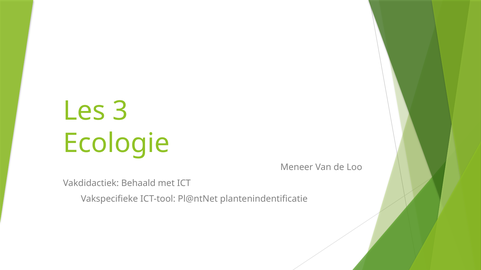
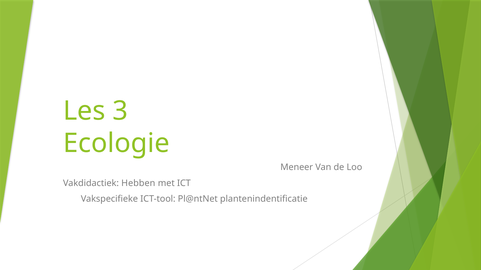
Behaald: Behaald -> Hebben
